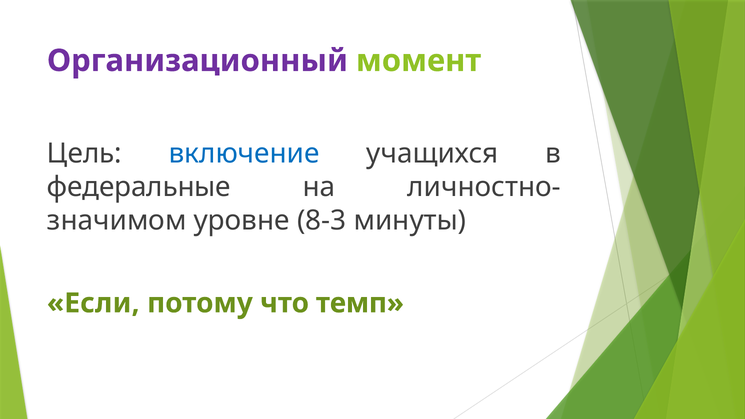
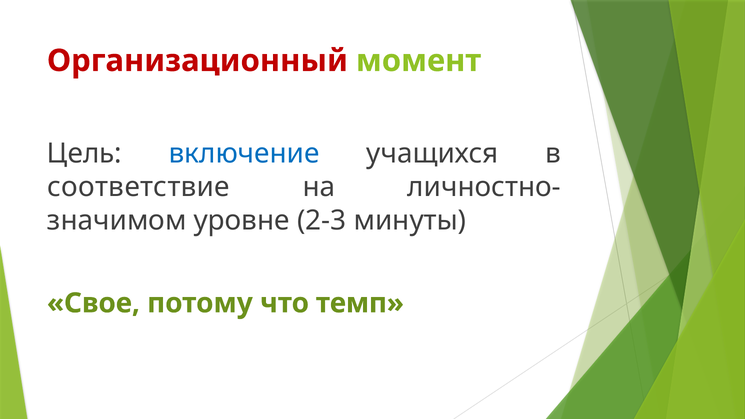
Организационный colour: purple -> red
федеральные: федеральные -> соответствие
8-3: 8-3 -> 2-3
Если: Если -> Свое
